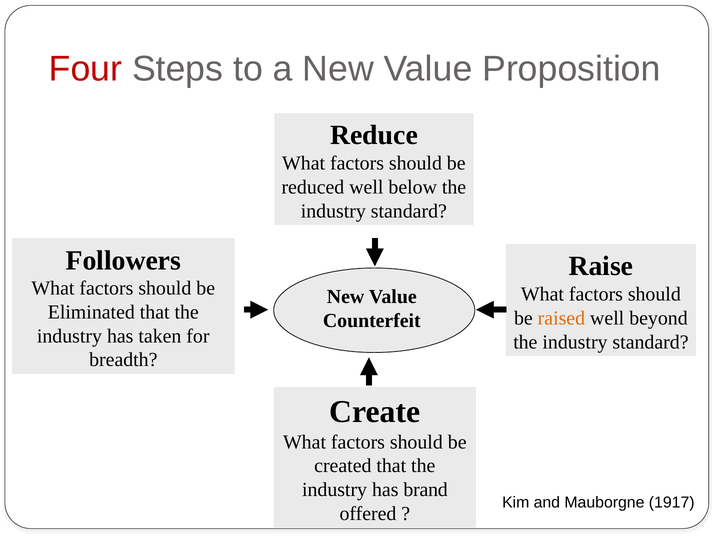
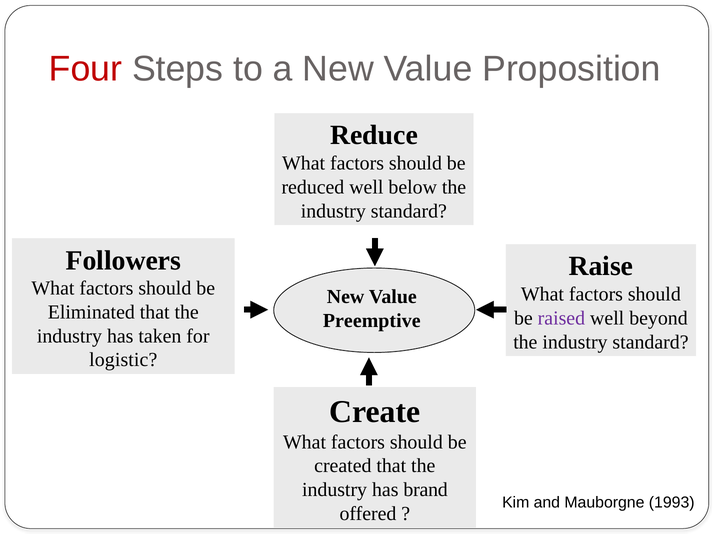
raised colour: orange -> purple
Counterfeit: Counterfeit -> Preemptive
breadth: breadth -> logistic
1917: 1917 -> 1993
